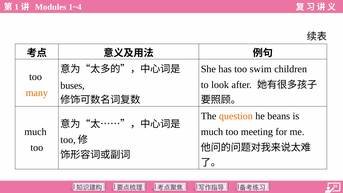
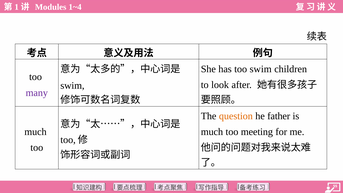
buses at (72, 86): buses -> swim
many colour: orange -> purple
beans: beans -> father
